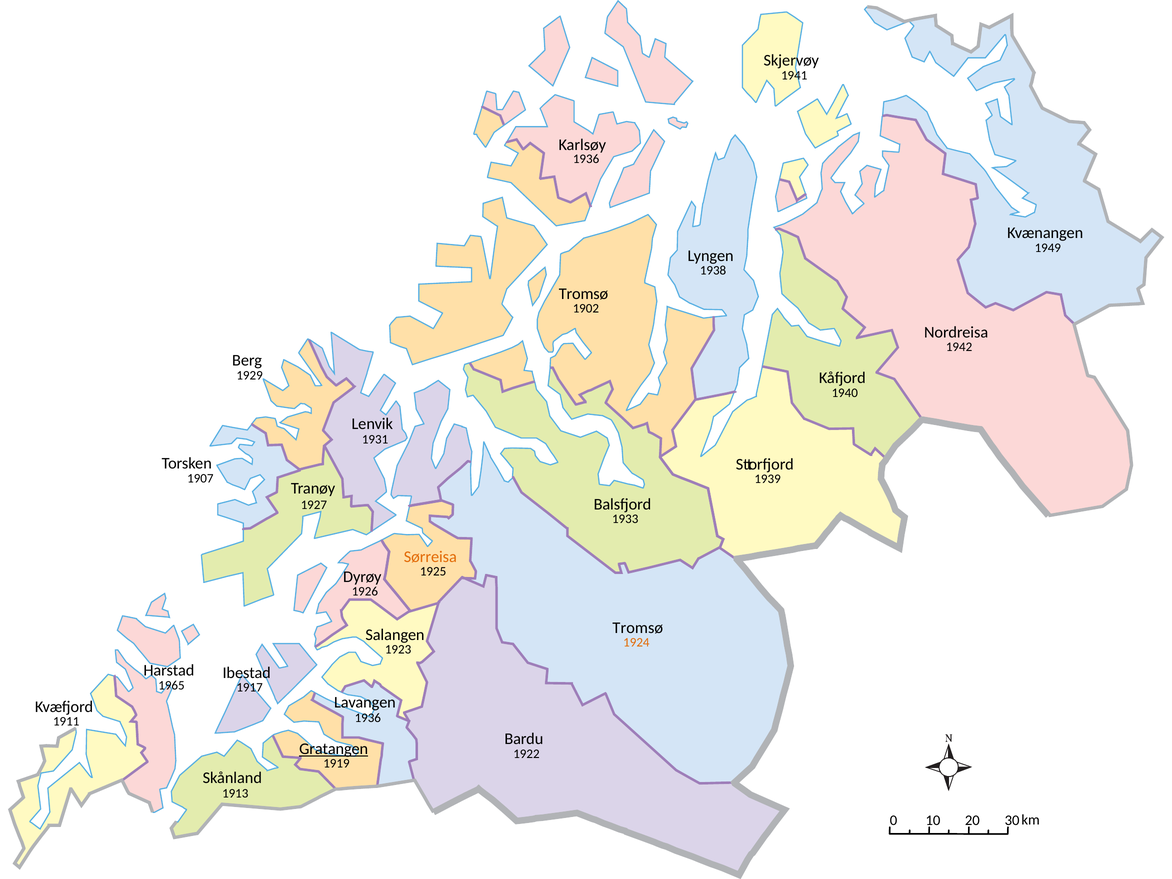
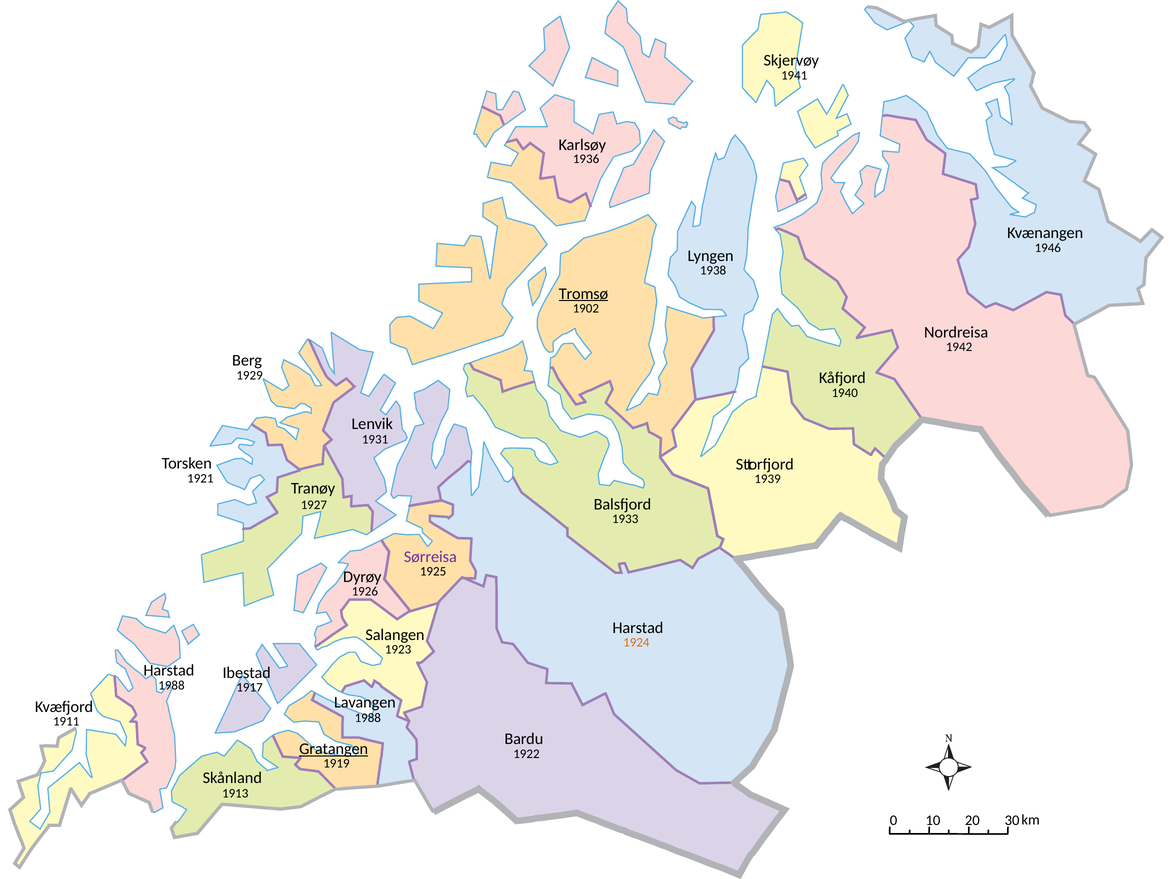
1949: 1949 -> 1946
Tromsø at (584, 294) underline: none -> present
1907: 1907 -> 1921
Sørreisa colour: orange -> purple
Tromsø at (638, 628): Tromsø -> Harstad
1965 at (171, 685): 1965 -> 1988
1911 1936: 1936 -> 1988
